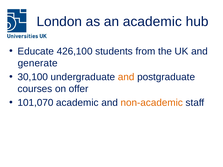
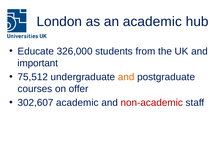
426,100: 426,100 -> 326,000
generate: generate -> important
30,100: 30,100 -> 75,512
101,070: 101,070 -> 302,607
non-academic colour: orange -> red
